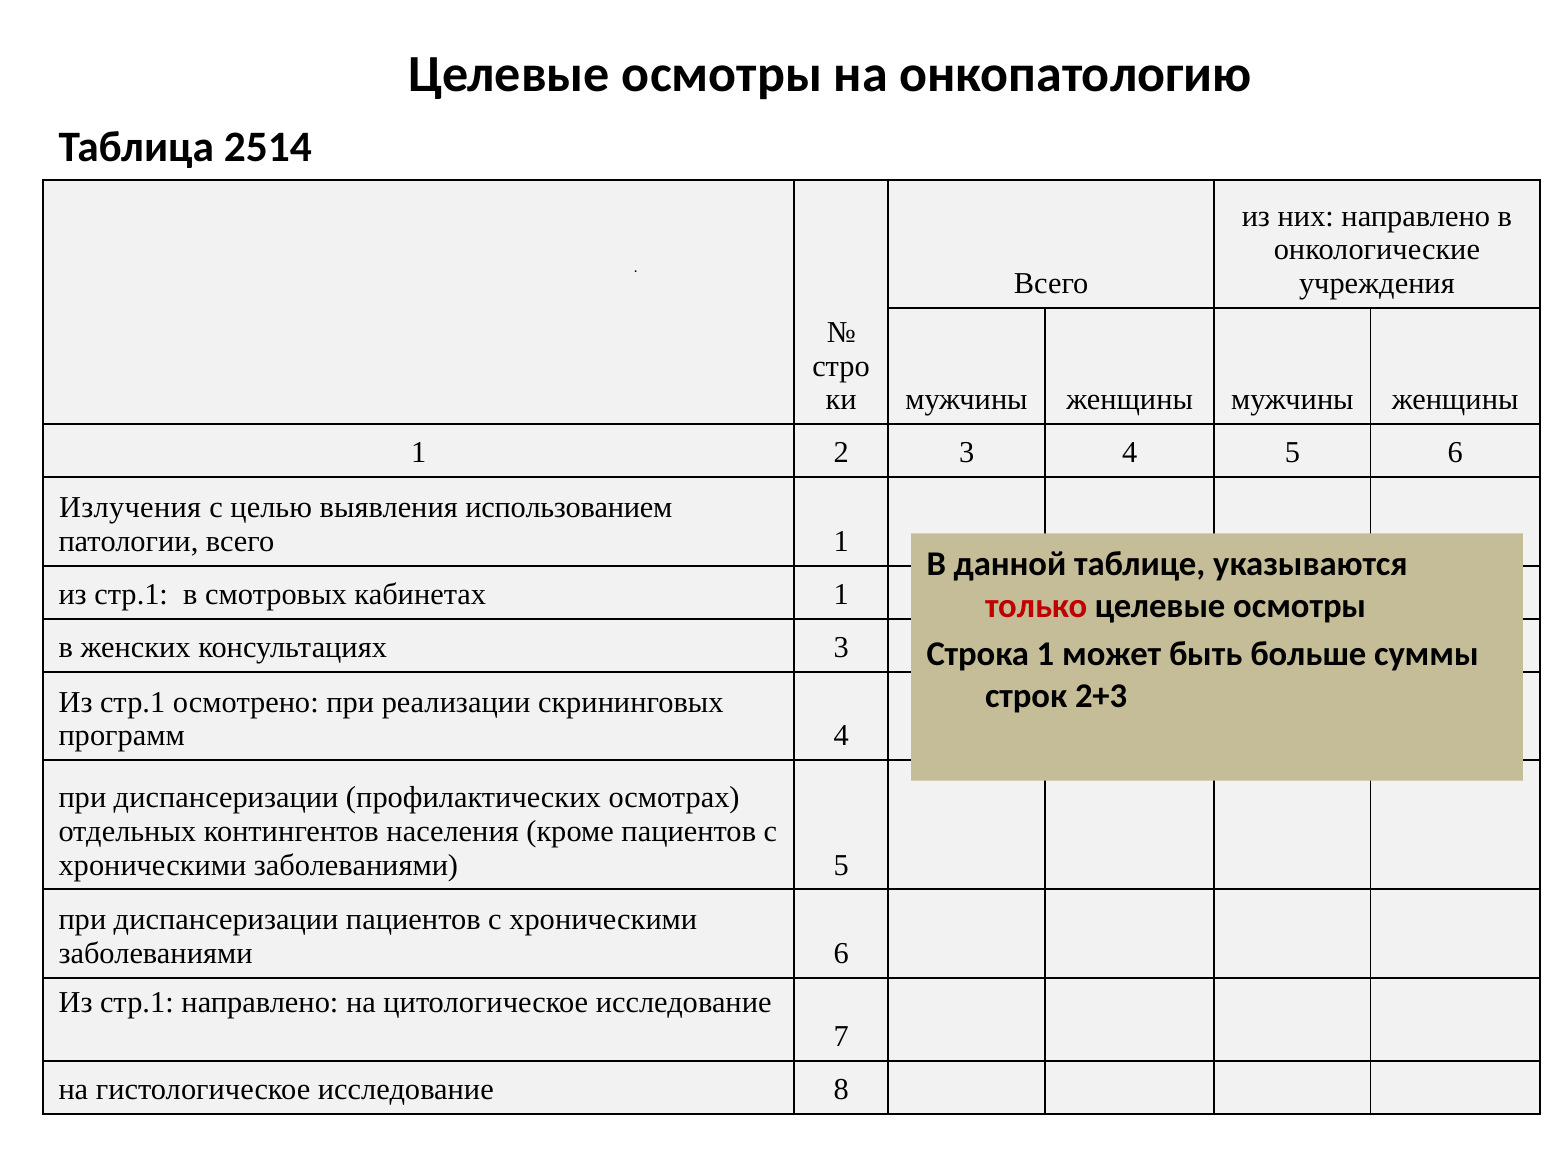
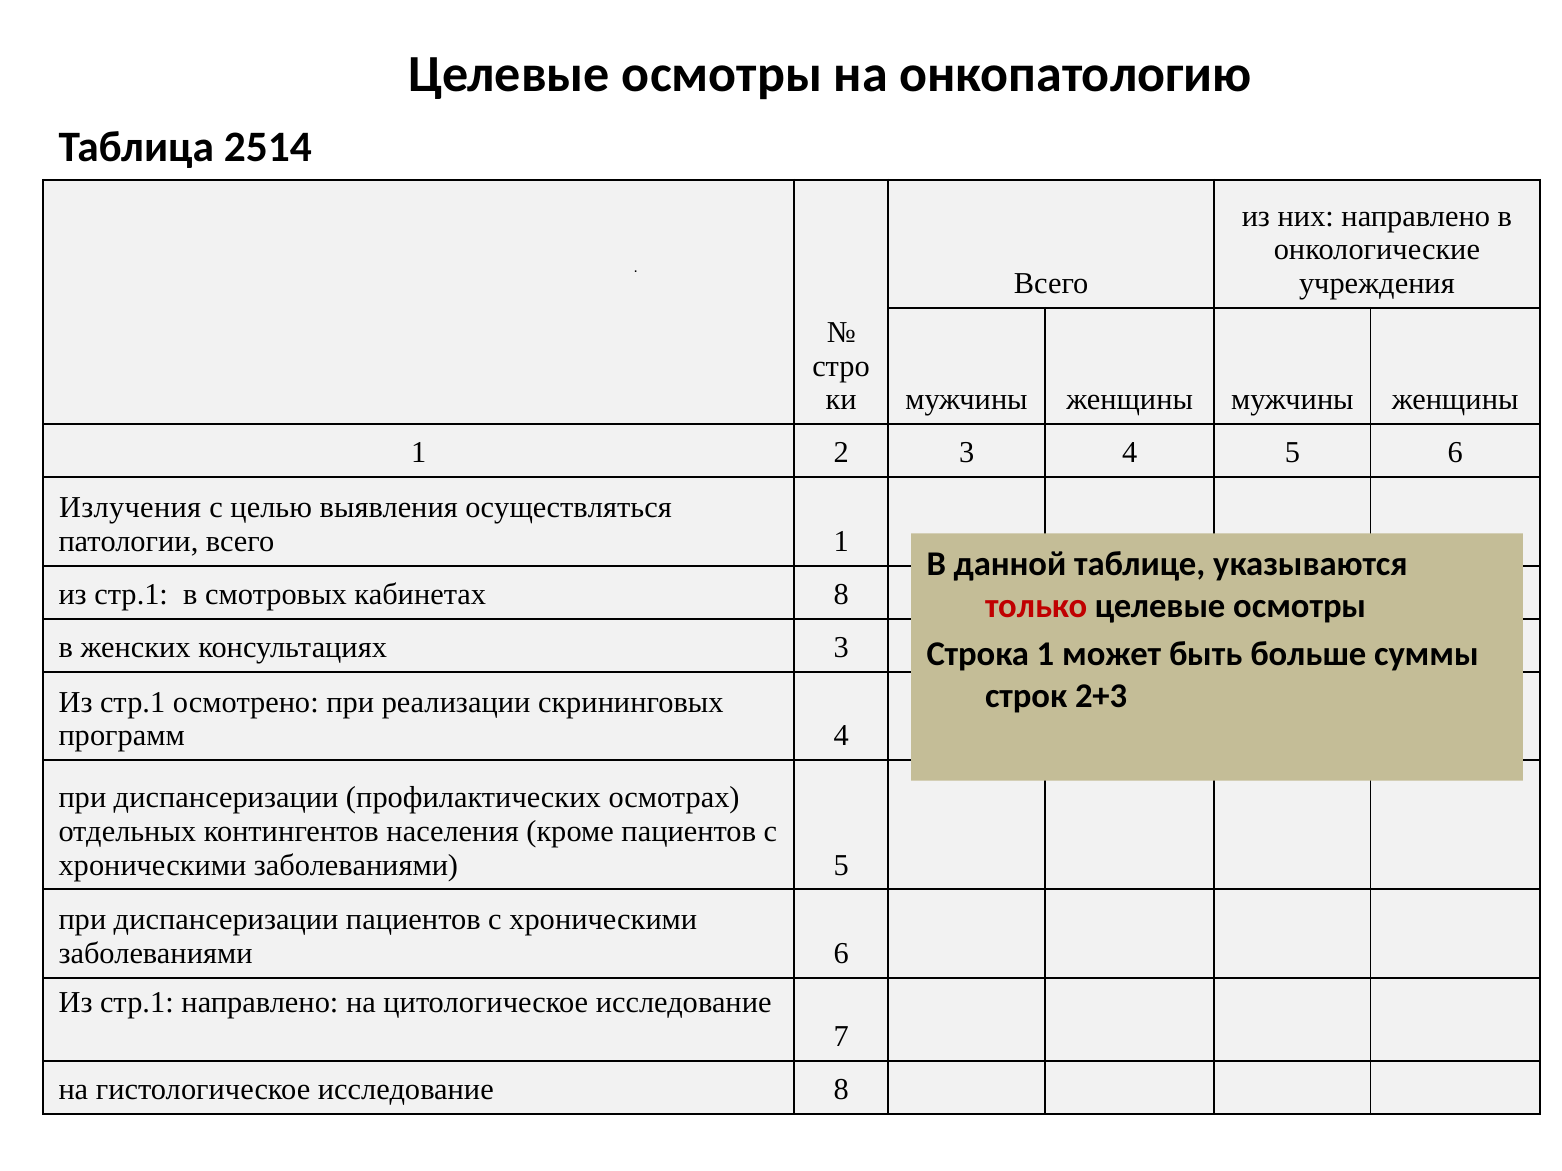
использованием: использованием -> осуществляться
кабинетах 1: 1 -> 8
